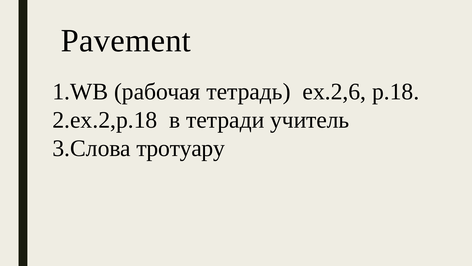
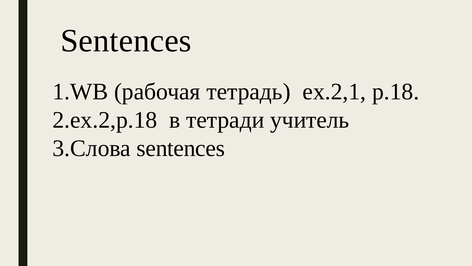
Pavement at (126, 41): Pavement -> Sentences
ex.2,6: ex.2,6 -> ex.2,1
тротуару at (181, 148): тротуару -> sentences
